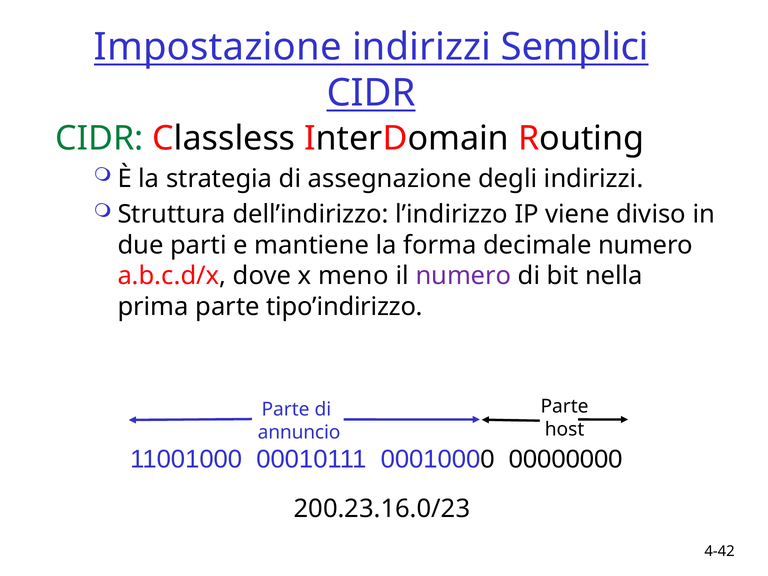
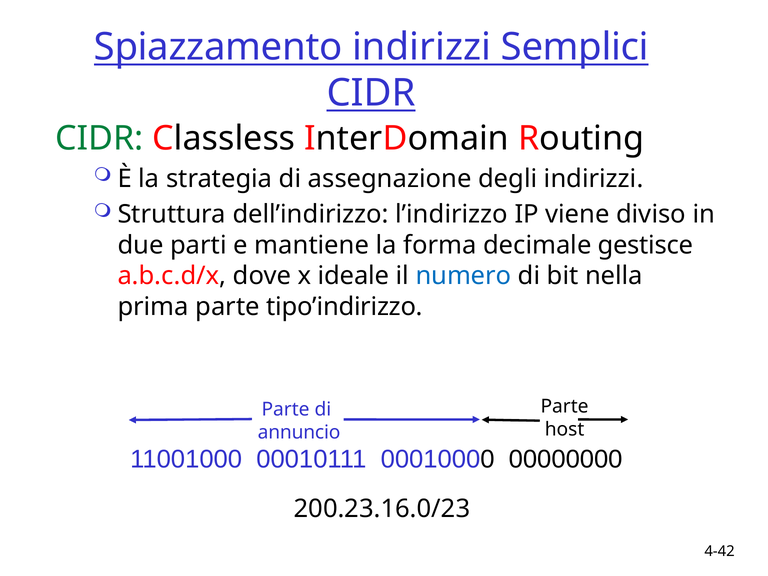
Impostazione: Impostazione -> Spiazzamento
decimale numero: numero -> gestisce
meno: meno -> ideale
numero at (463, 276) colour: purple -> blue
